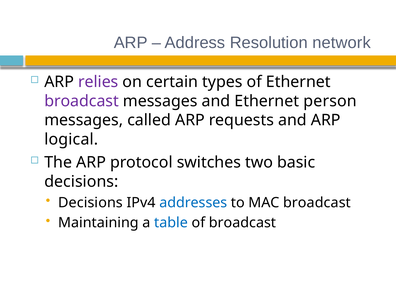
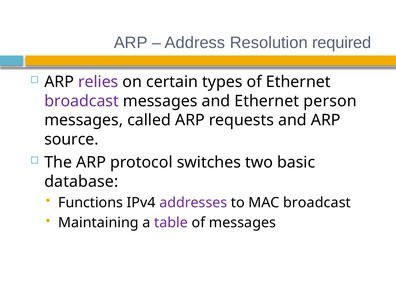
network: network -> required
logical: logical -> source
decisions at (81, 182): decisions -> database
Decisions at (90, 203): Decisions -> Functions
addresses colour: blue -> purple
table colour: blue -> purple
of broadcast: broadcast -> messages
